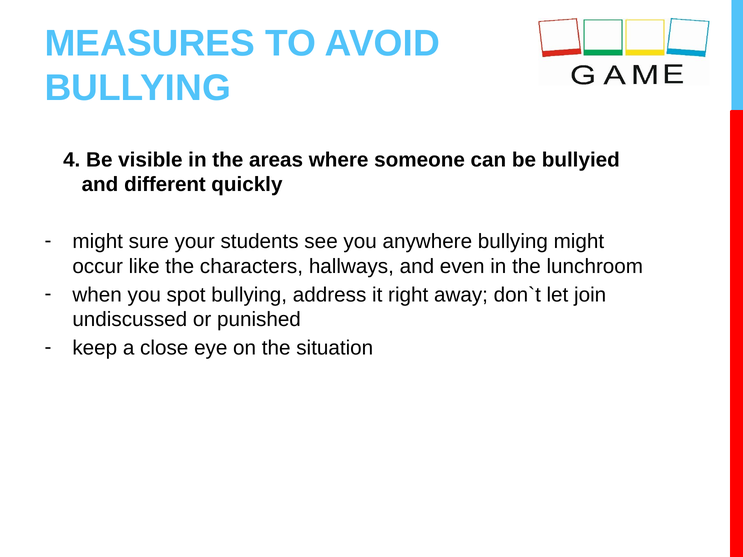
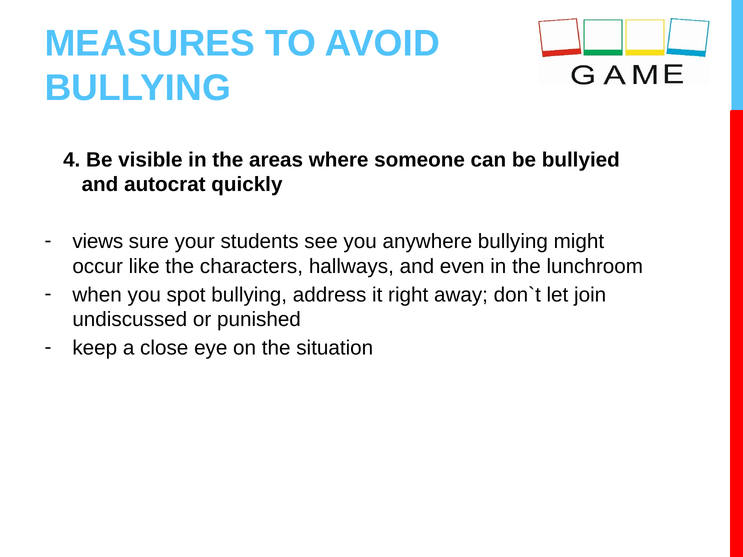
different: different -> autocrat
might at (98, 242): might -> views
